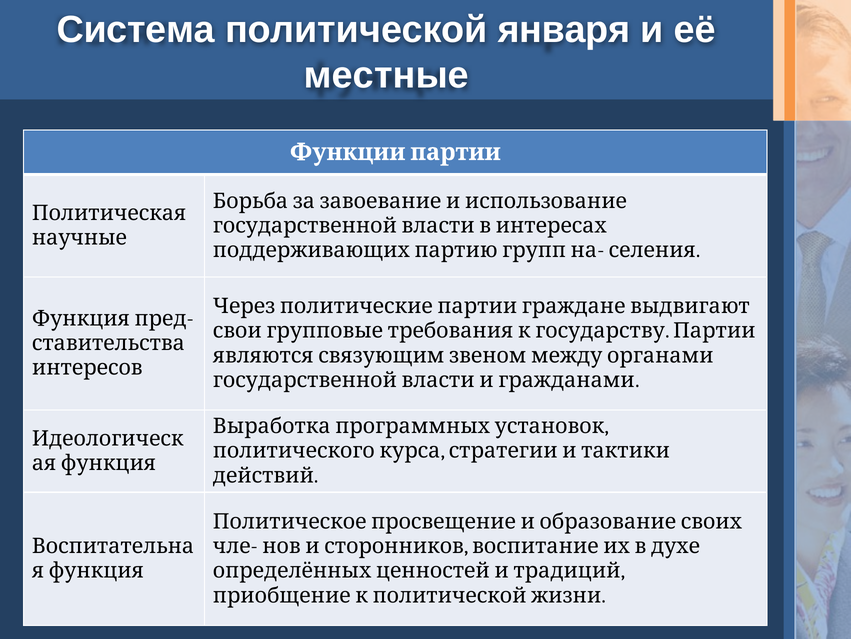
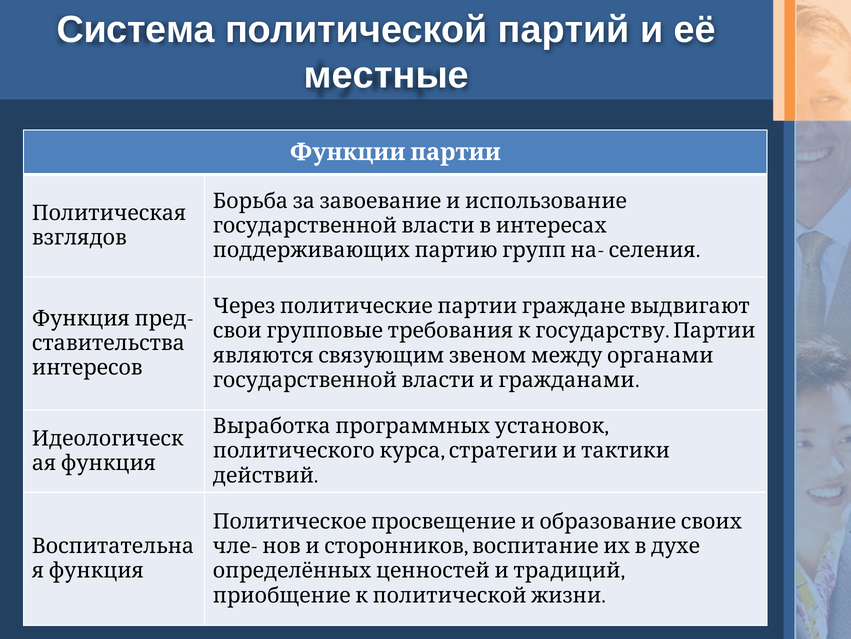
января: января -> партий
научные: научные -> взглядов
